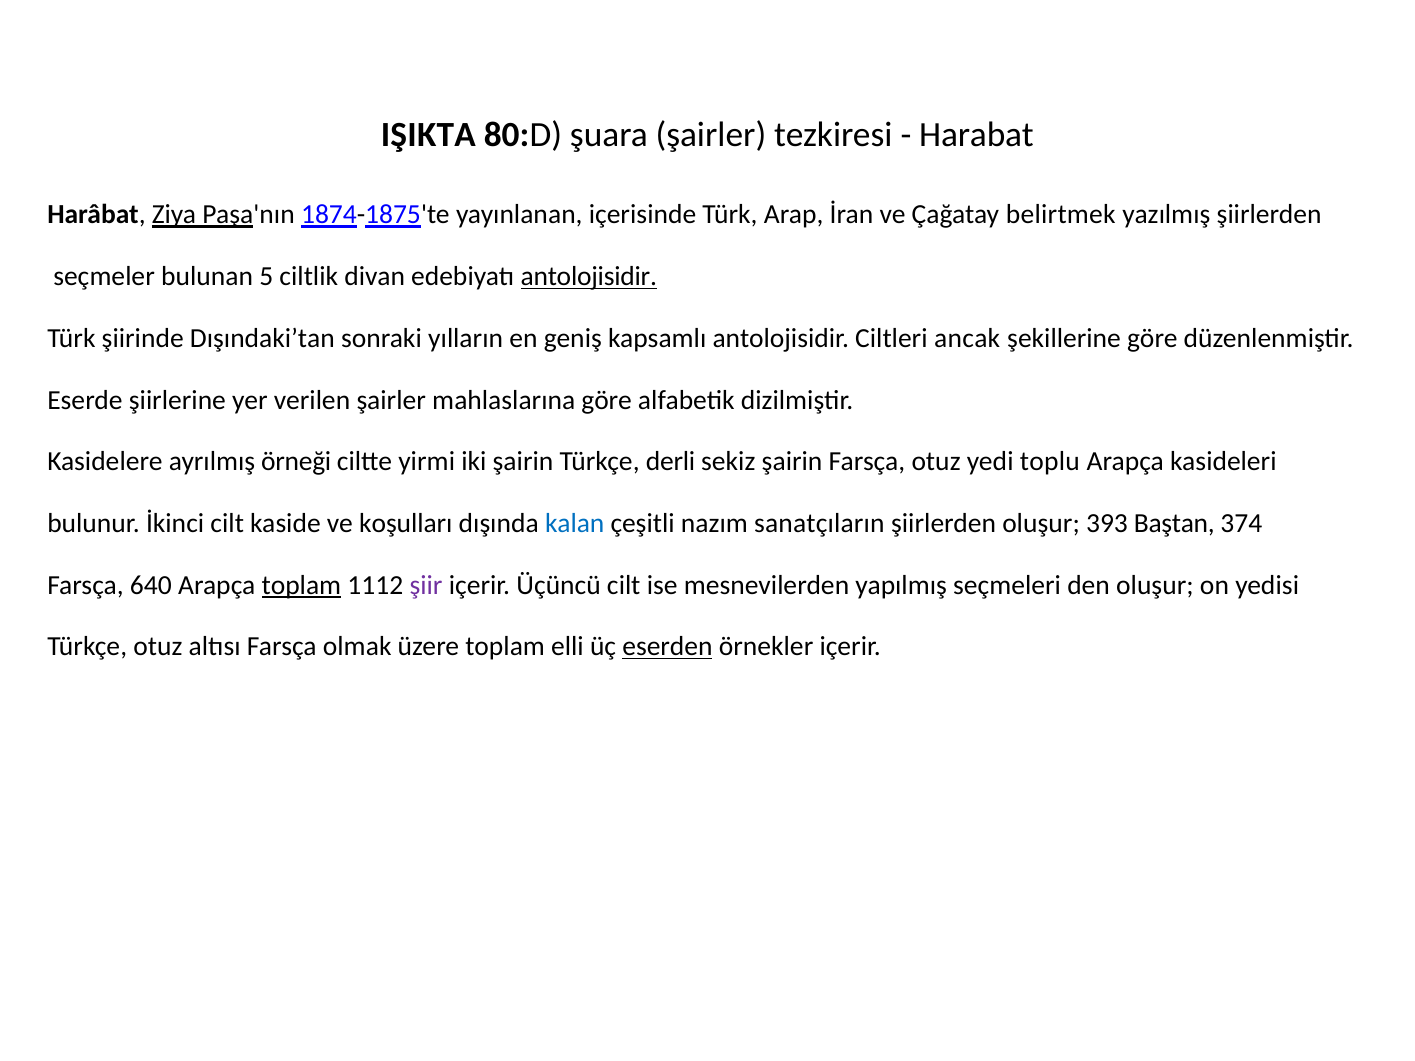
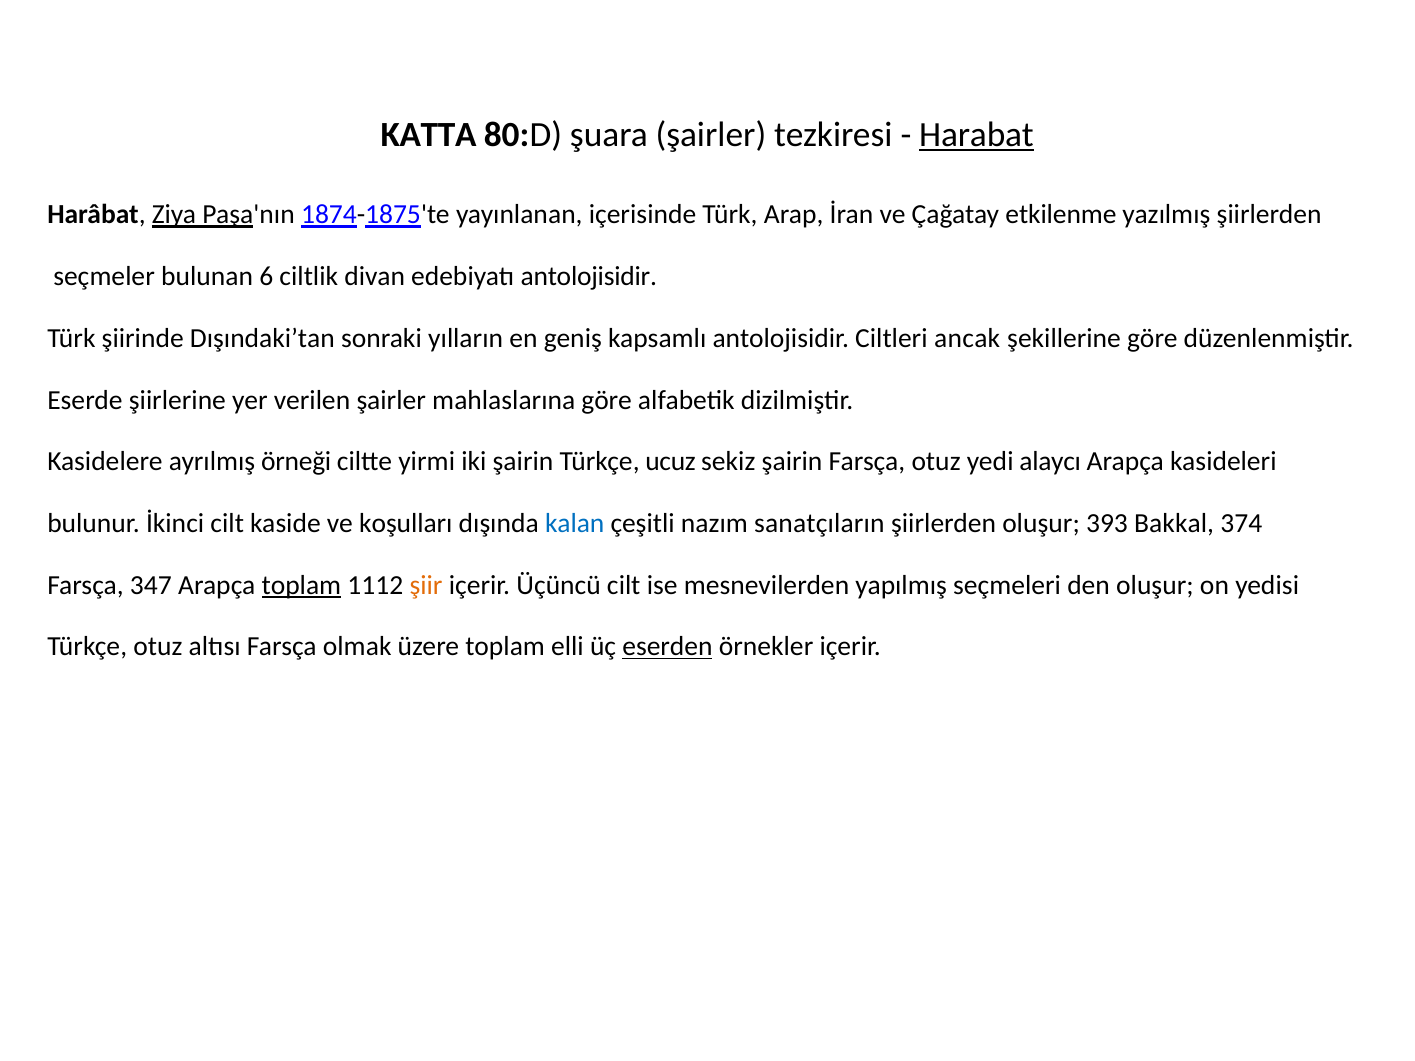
IŞIKTA: IŞIKTA -> KATTA
Harabat underline: none -> present
belirtmek: belirtmek -> etkilenme
5: 5 -> 6
antolojisidir at (589, 277) underline: present -> none
derli: derli -> ucuz
toplu: toplu -> alaycı
Baştan: Baştan -> Bakkal
640: 640 -> 347
şiir colour: purple -> orange
